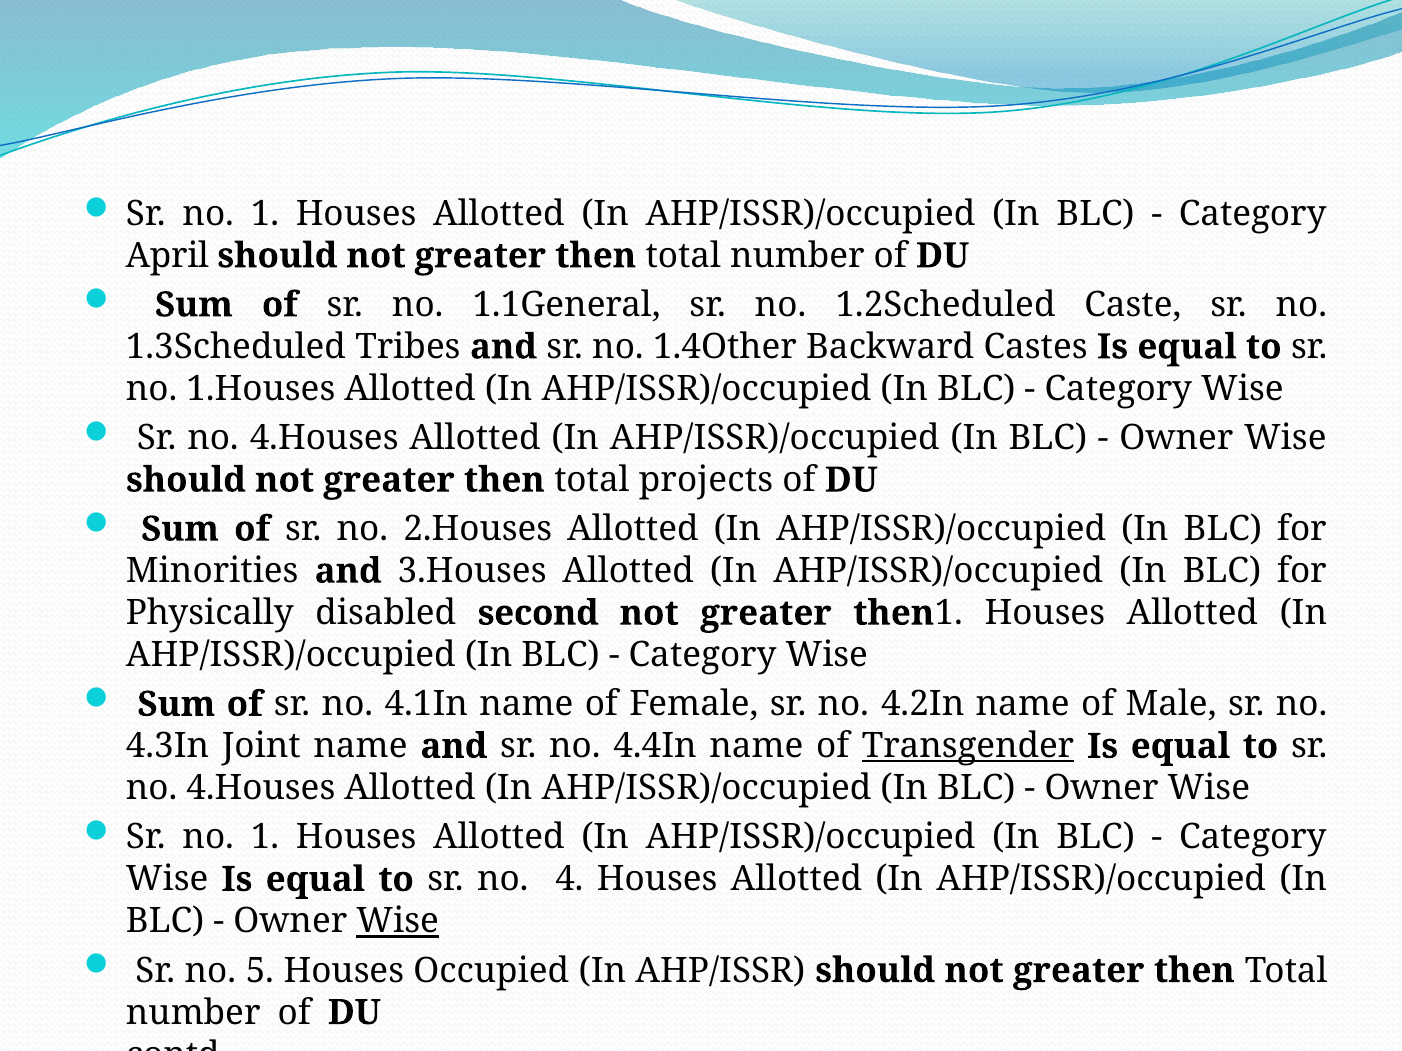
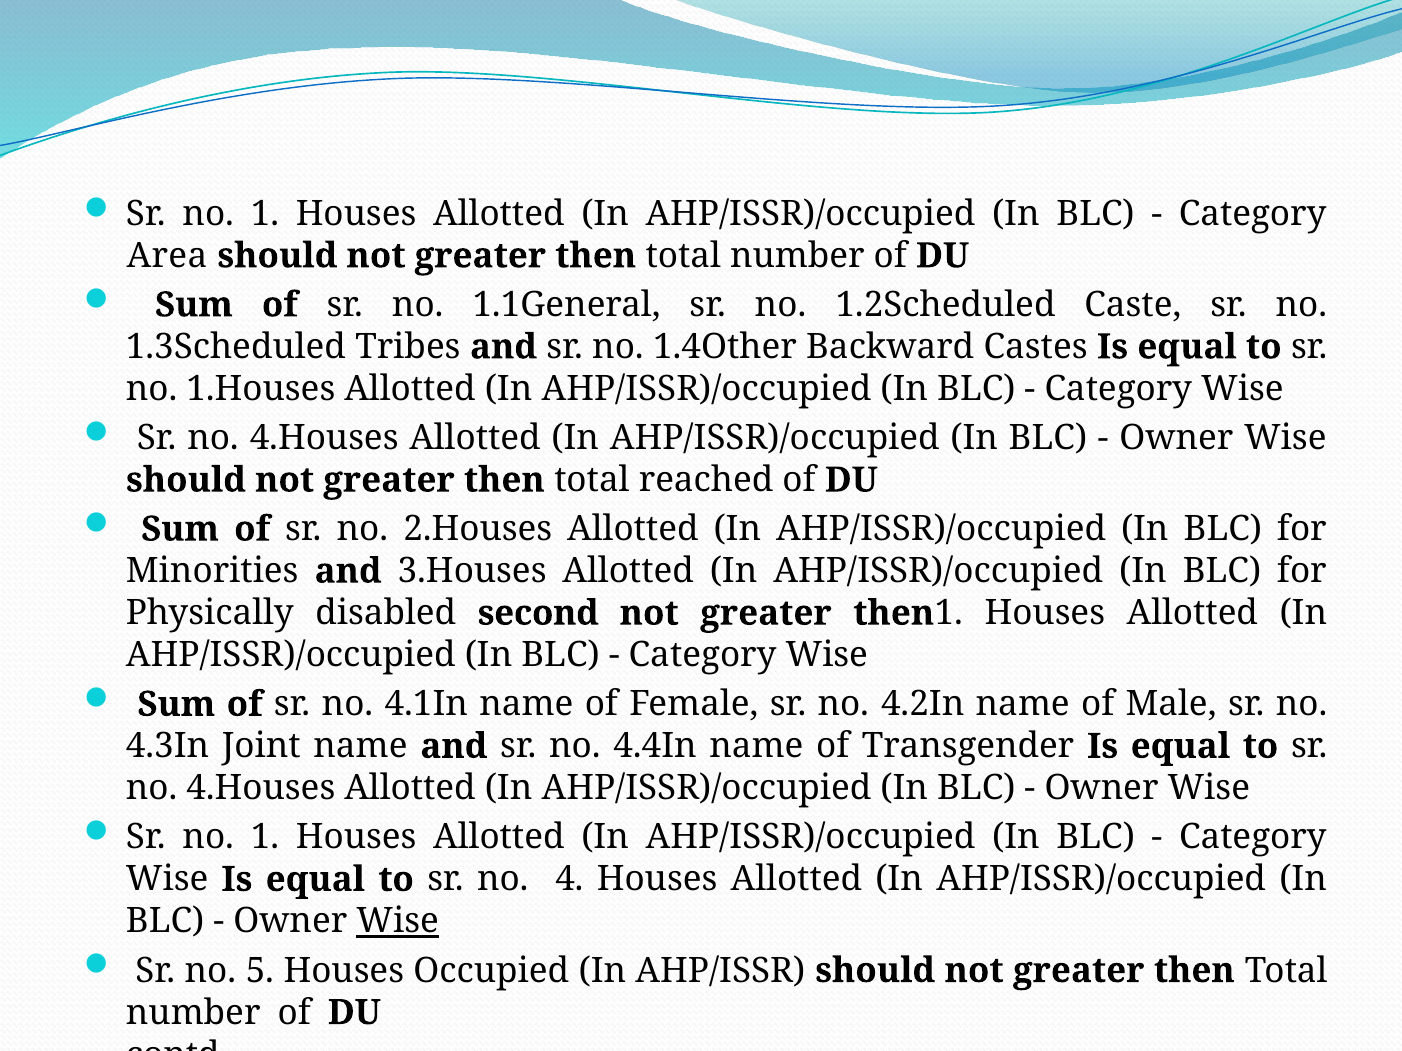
April: April -> Area
projects: projects -> reached
Transgender underline: present -> none
